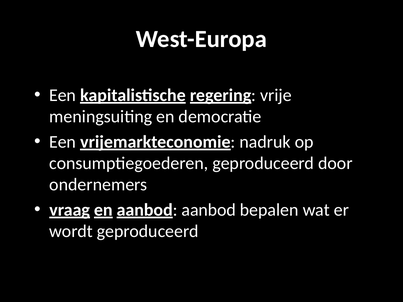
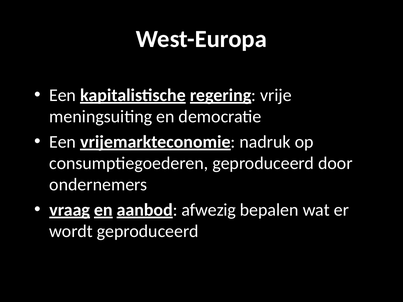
aanbod aanbod: aanbod -> afwezig
